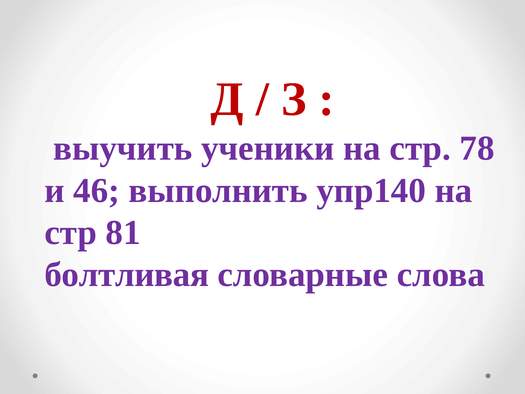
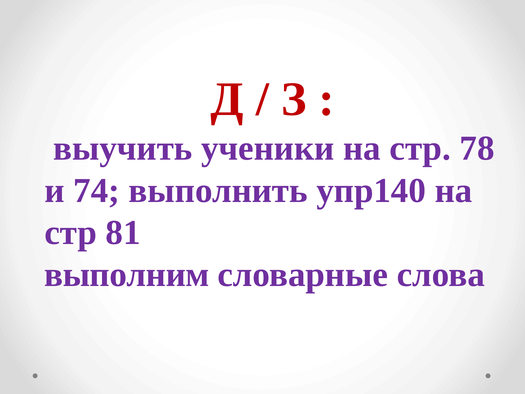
46: 46 -> 74
болтливая: болтливая -> выполним
